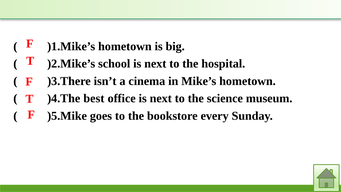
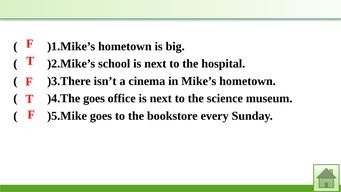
)4.The best: best -> goes
